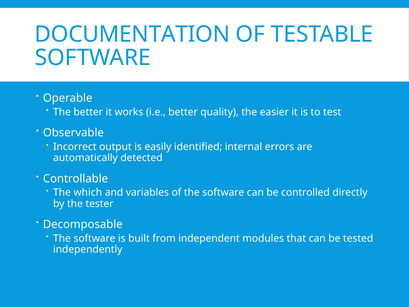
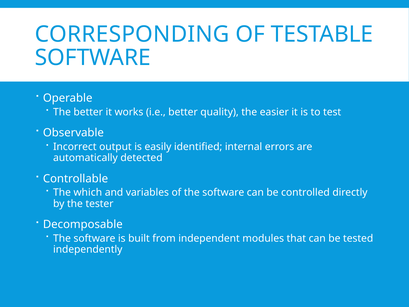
DOCUMENTATION: DOCUMENTATION -> CORRESPONDING
